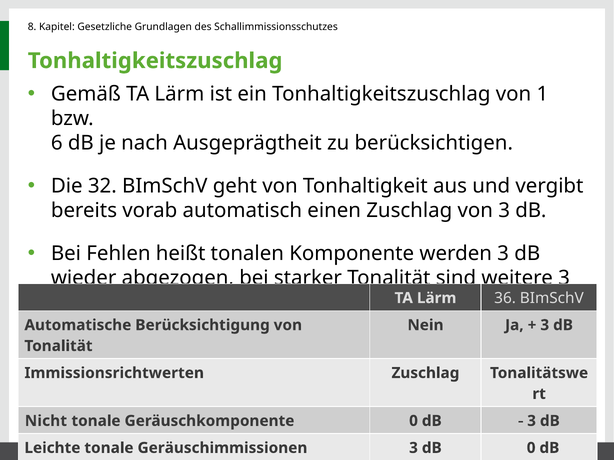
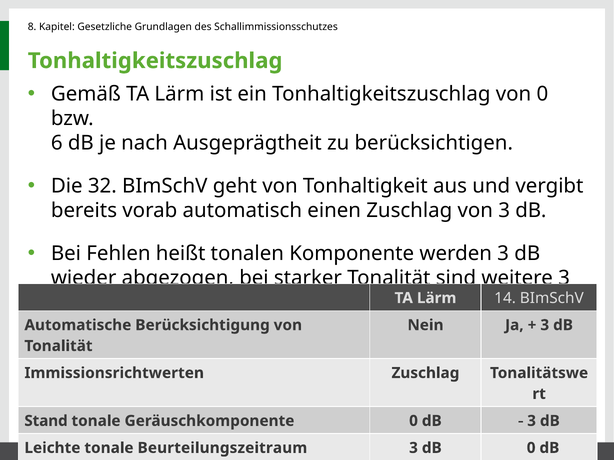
von 1: 1 -> 0
36: 36 -> 14
Nicht: Nicht -> Stand
Geräuschimmissionen: Geräuschimmissionen -> Beurteilungszeitraum
